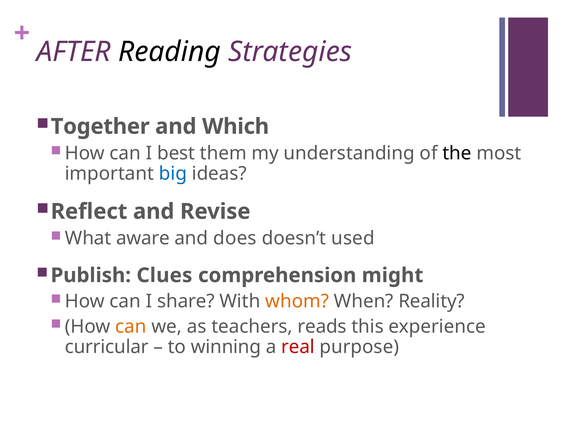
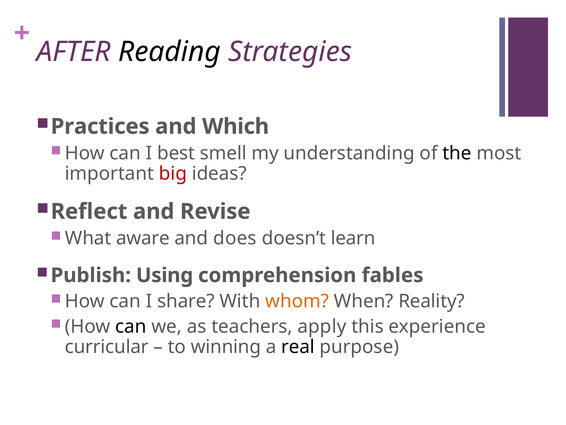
Together: Together -> Practices
them: them -> smell
big colour: blue -> red
used: used -> learn
Clues: Clues -> Using
might: might -> fables
can at (131, 326) colour: orange -> black
reads: reads -> apply
real colour: red -> black
